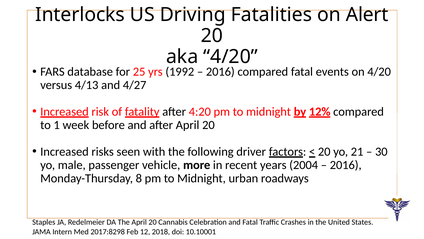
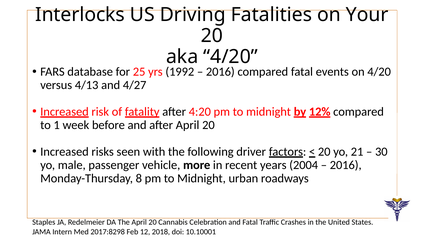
Alert: Alert -> Your
